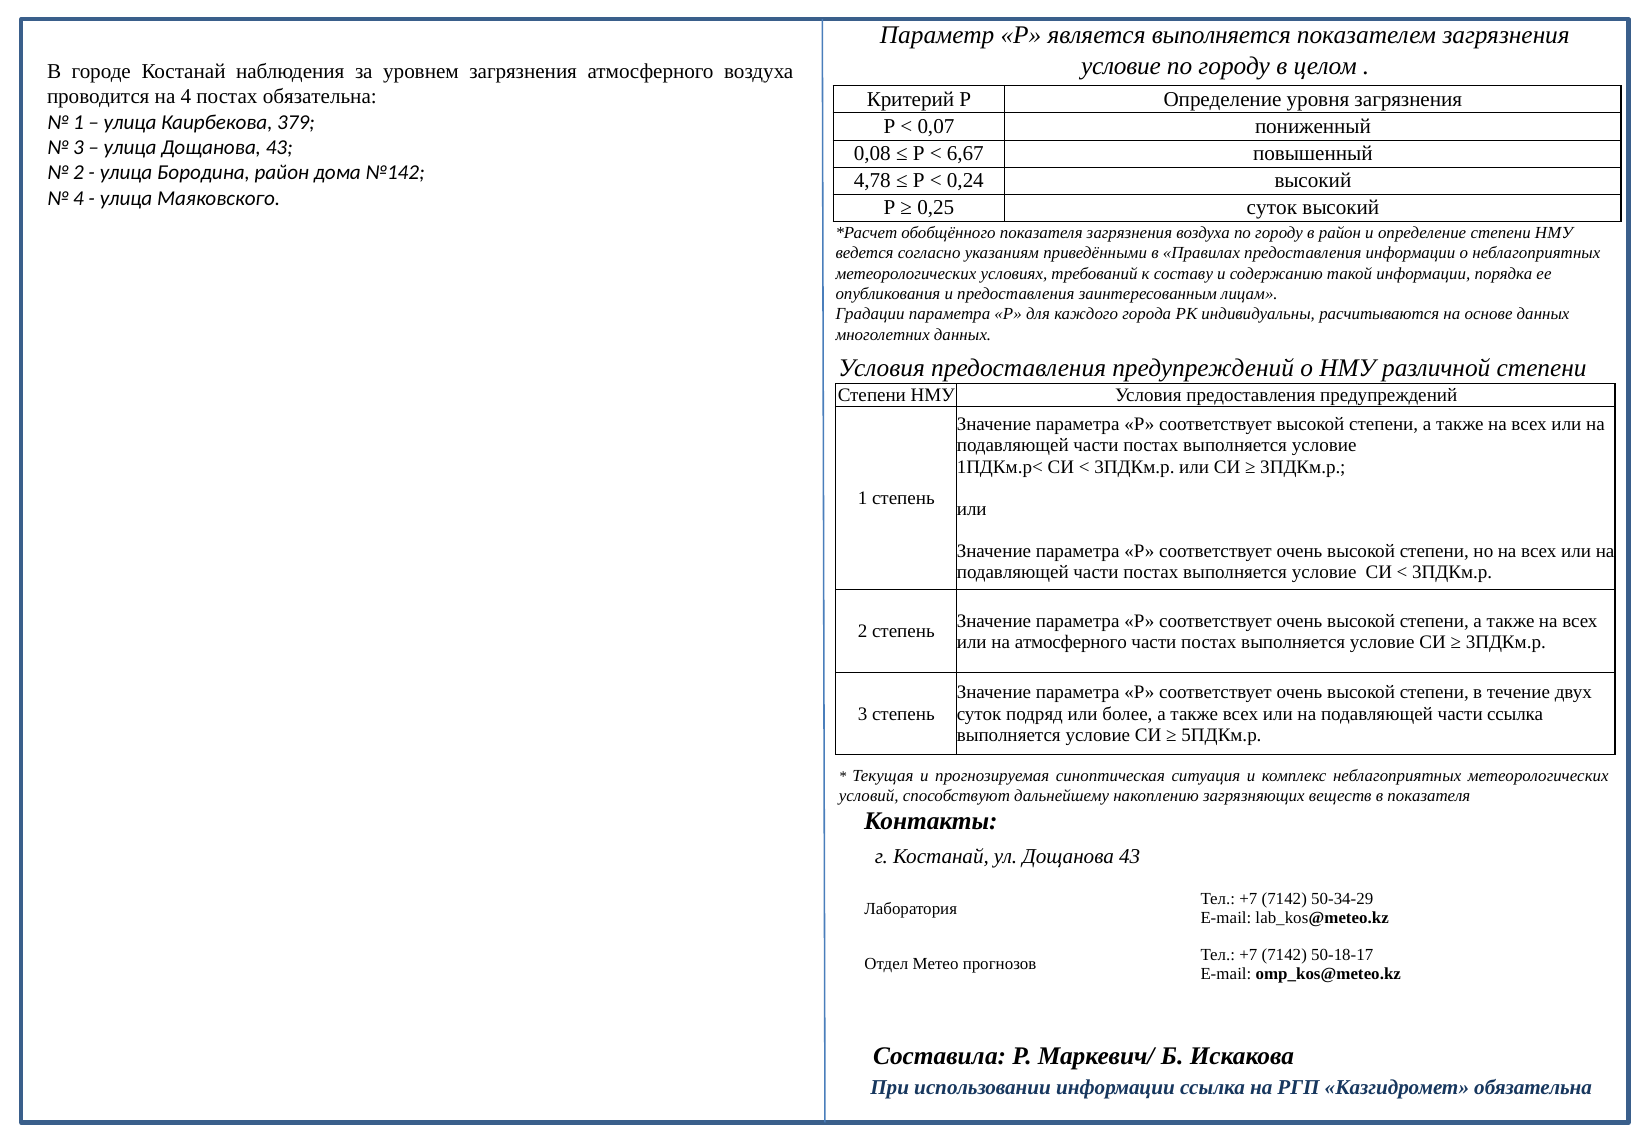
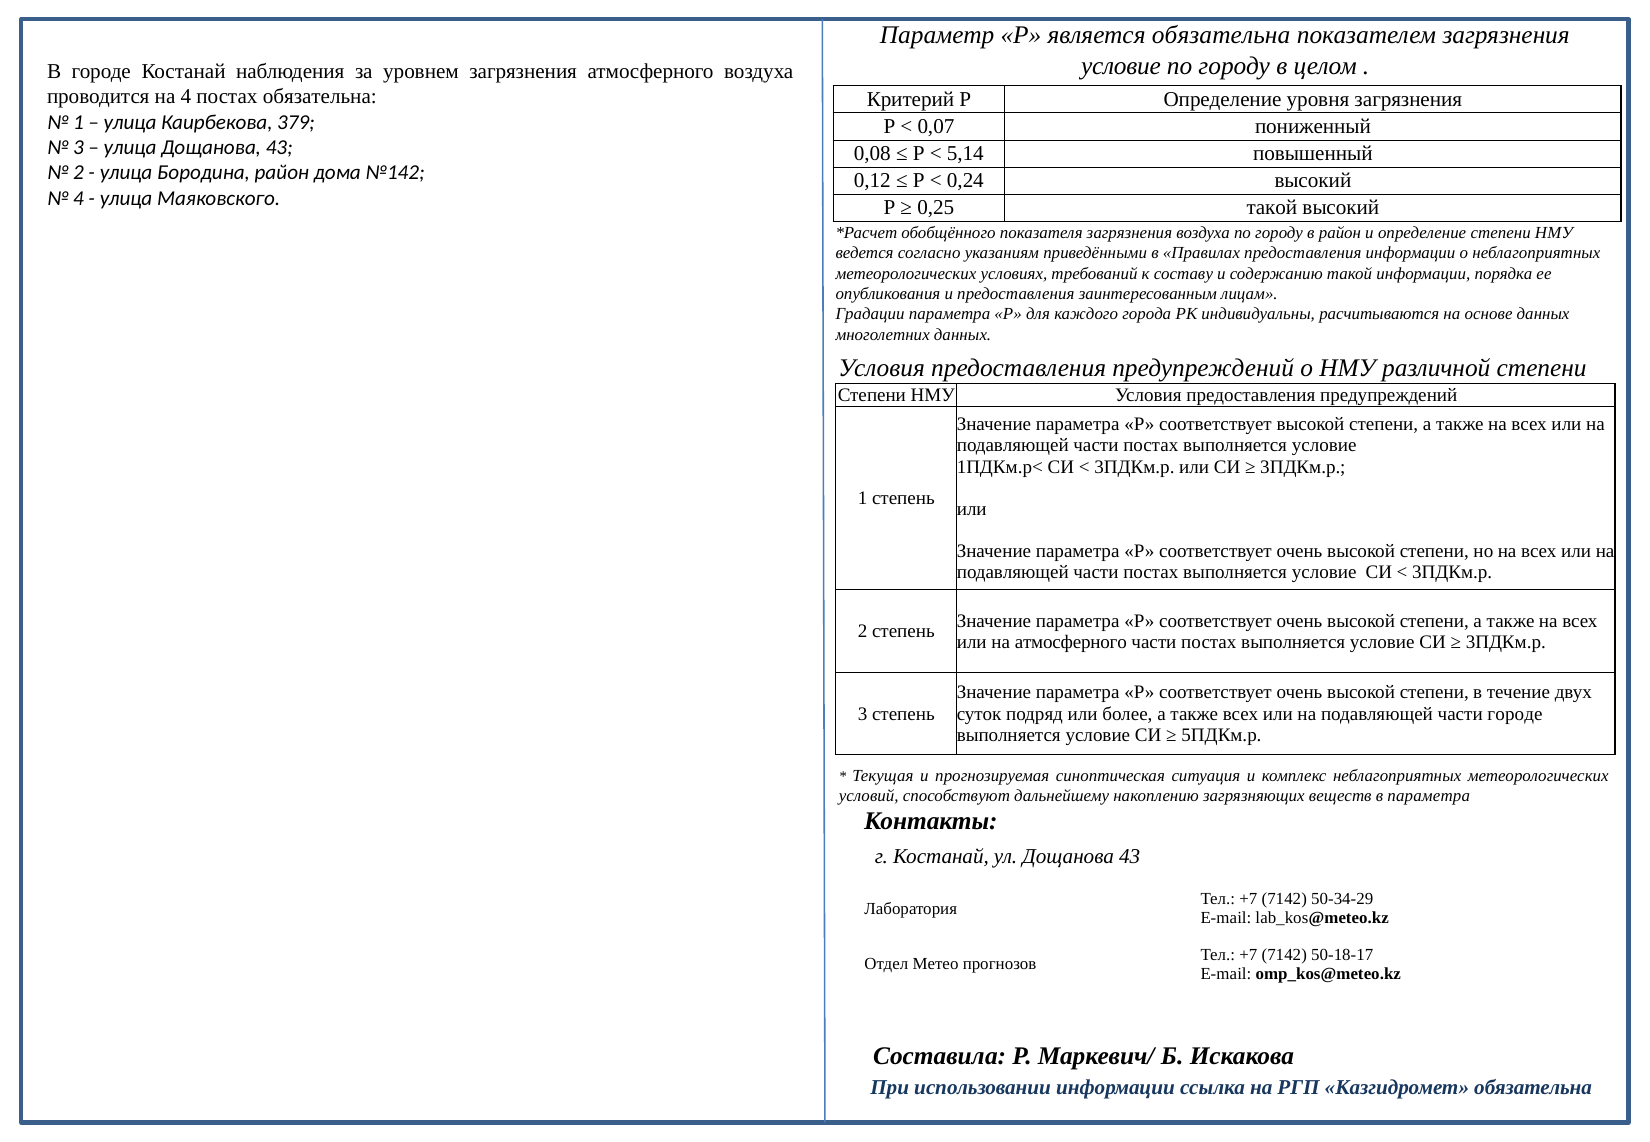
является выполняется: выполняется -> обязательна
6,67: 6,67 -> 5,14
4,78: 4,78 -> 0,12
0,25 суток: суток -> такой
части ссылка: ссылка -> городе
в показателя: показателя -> параметра
